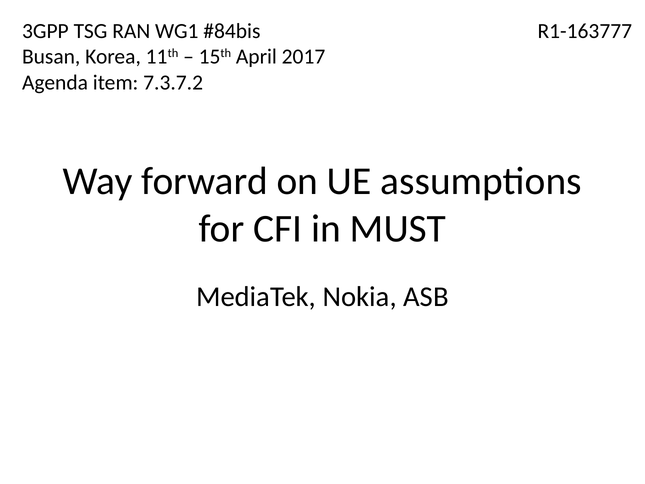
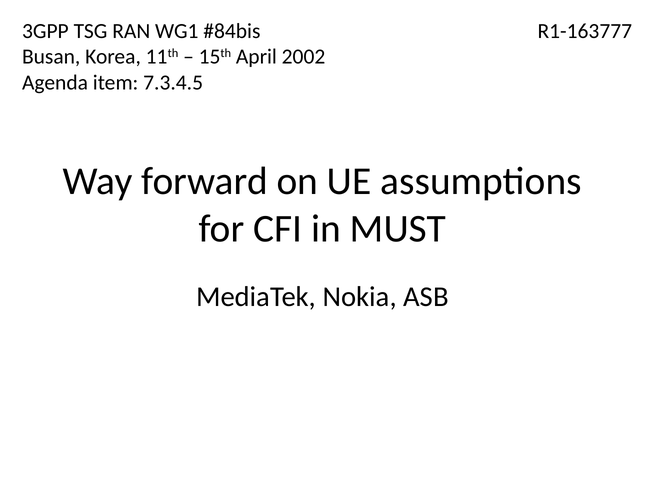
2017: 2017 -> 2002
7.3.7.2: 7.3.7.2 -> 7.3.4.5
